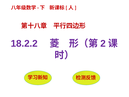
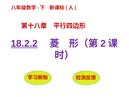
18.2.2 underline: none -> present
